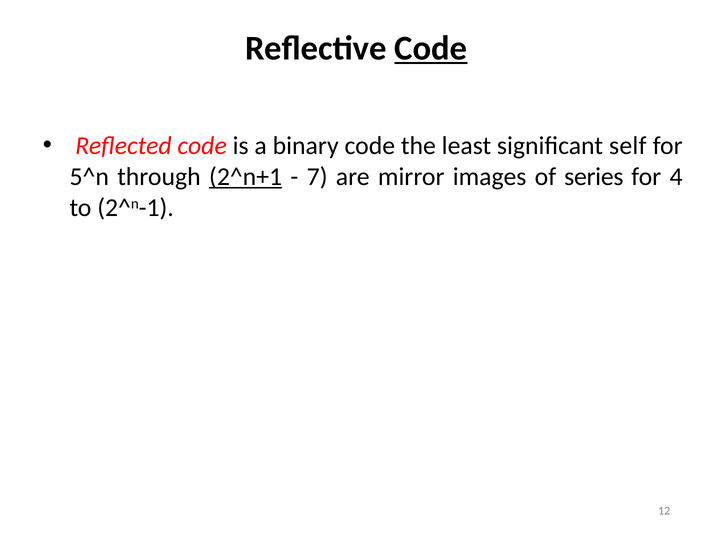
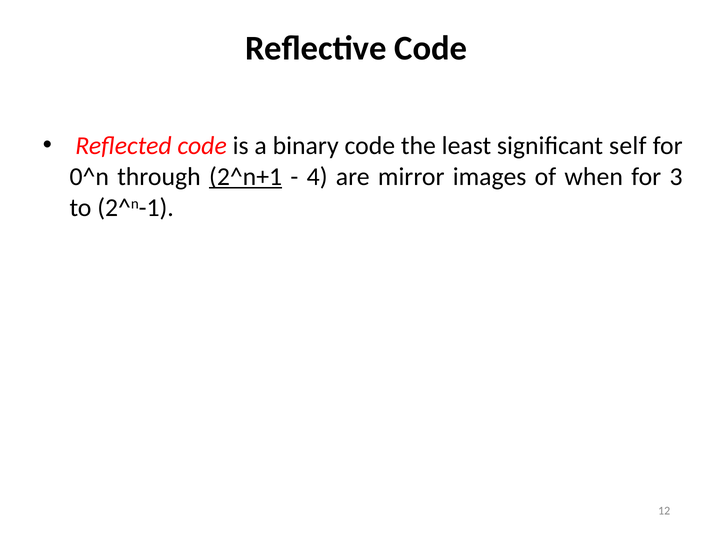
Code at (431, 48) underline: present -> none
5^n: 5^n -> 0^n
7: 7 -> 4
series: series -> when
4: 4 -> 3
